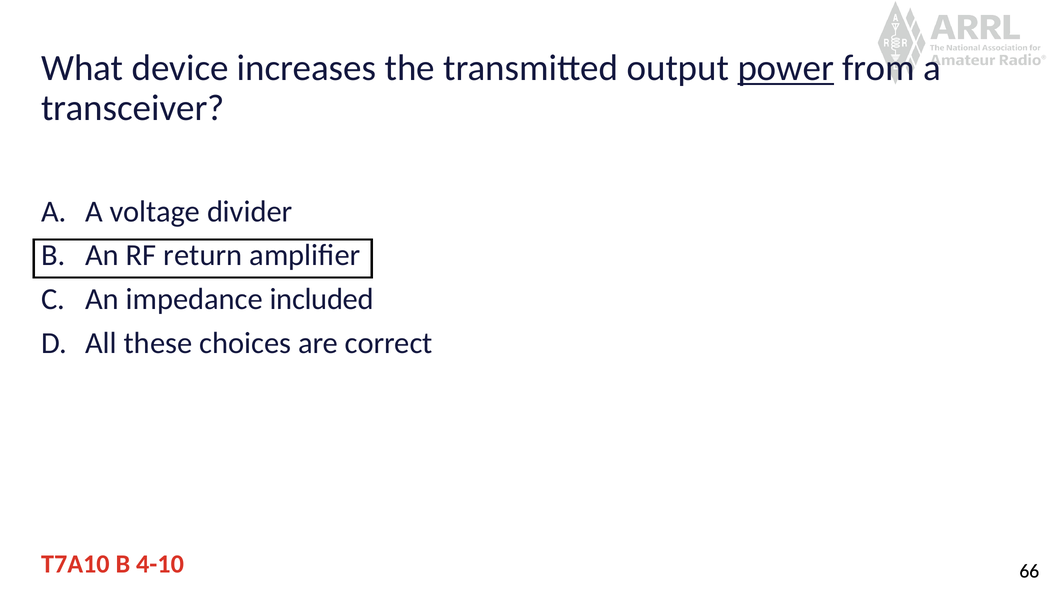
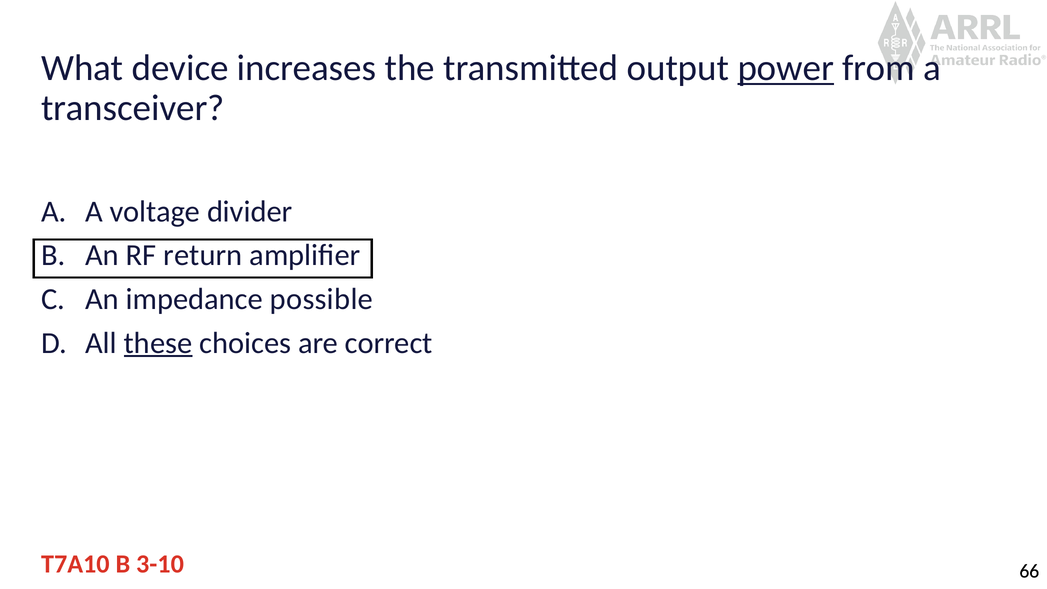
included: included -> possible
these underline: none -> present
4-10: 4-10 -> 3-10
